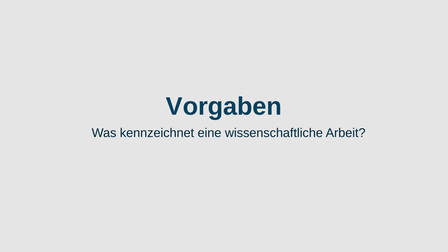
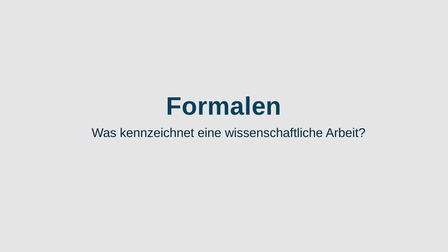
Vorgaben: Vorgaben -> Formalen
